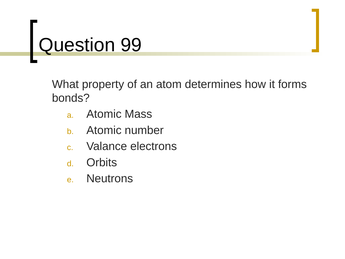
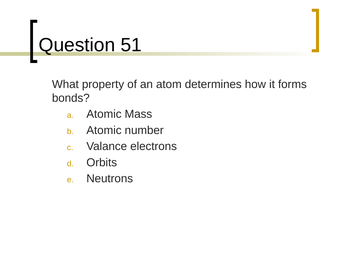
99: 99 -> 51
